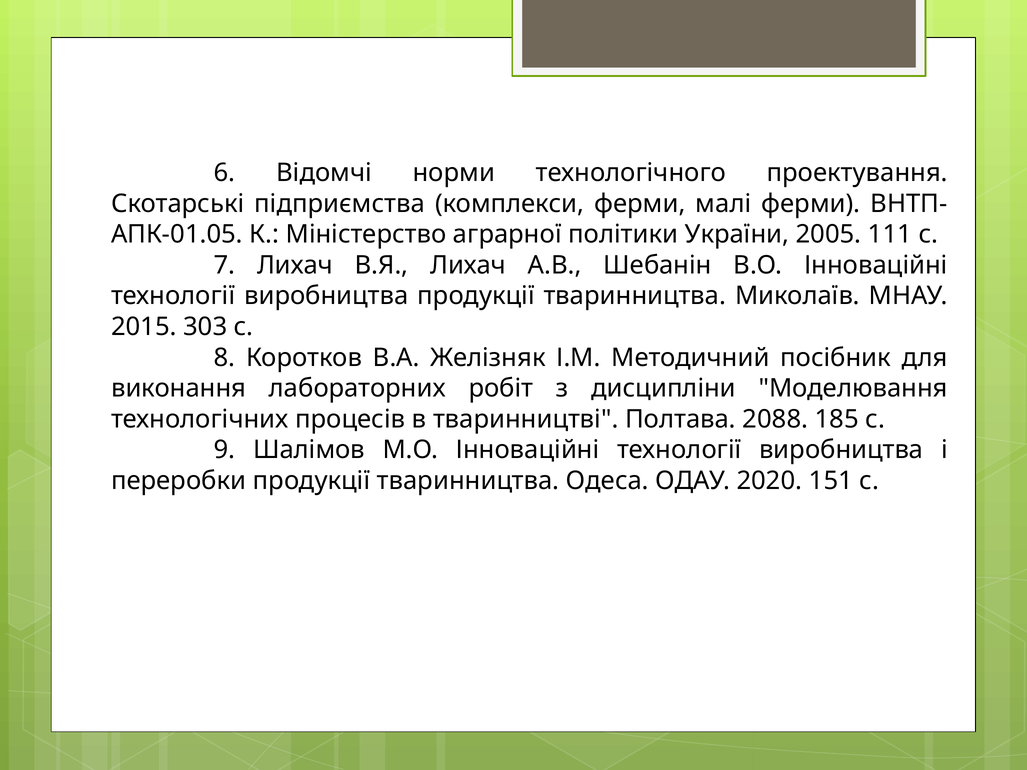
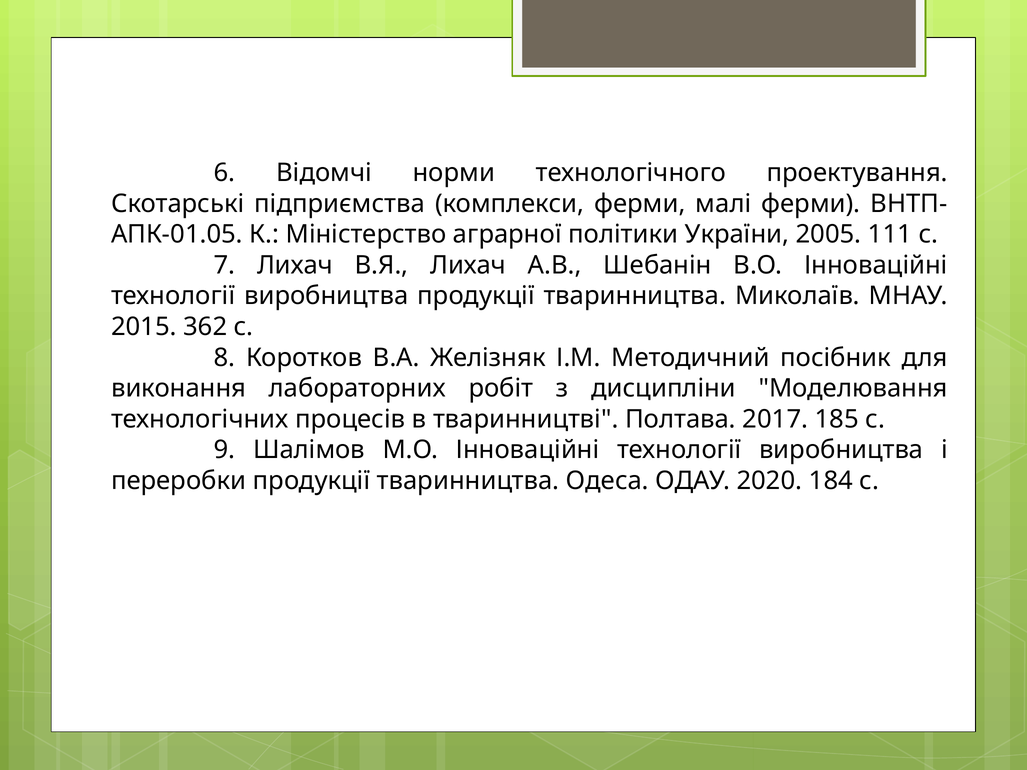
303: 303 -> 362
2088: 2088 -> 2017
151: 151 -> 184
